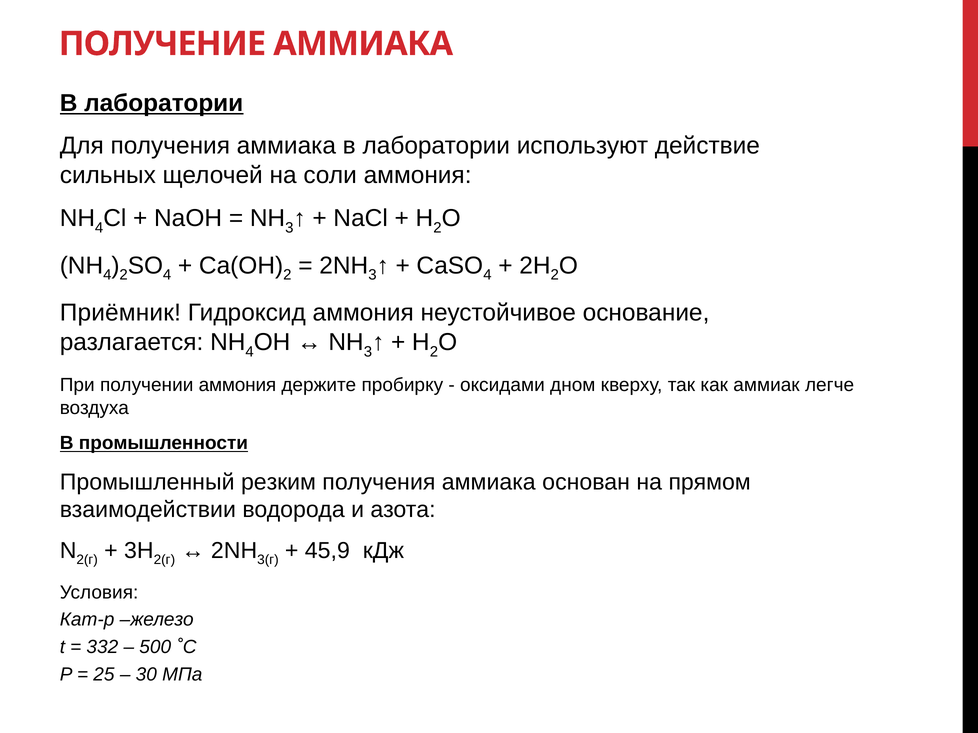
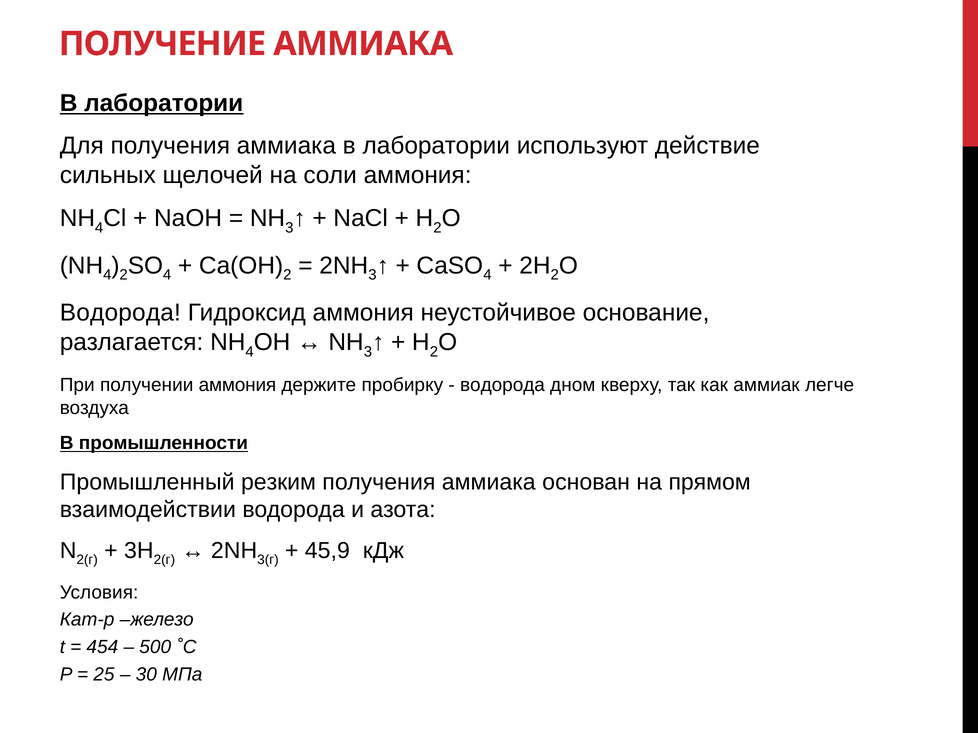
Приёмник at (120, 313): Приёмник -> Водорода
оксидами at (502, 385): оксидами -> водорода
332: 332 -> 454
